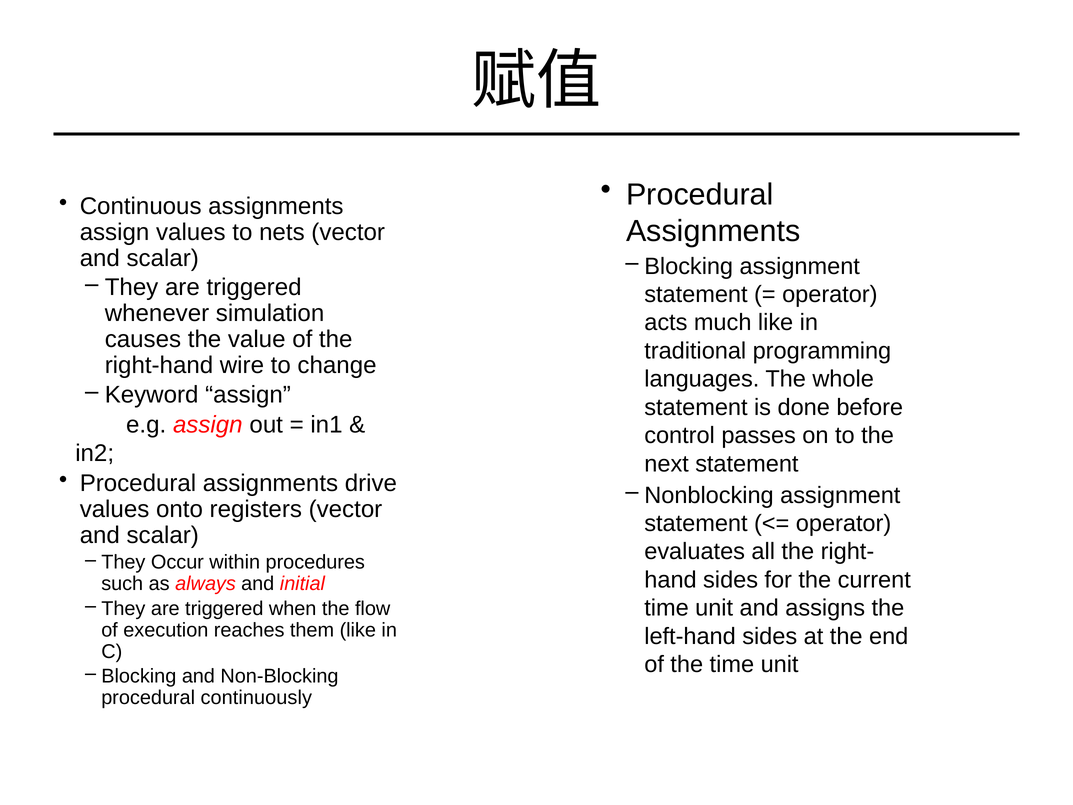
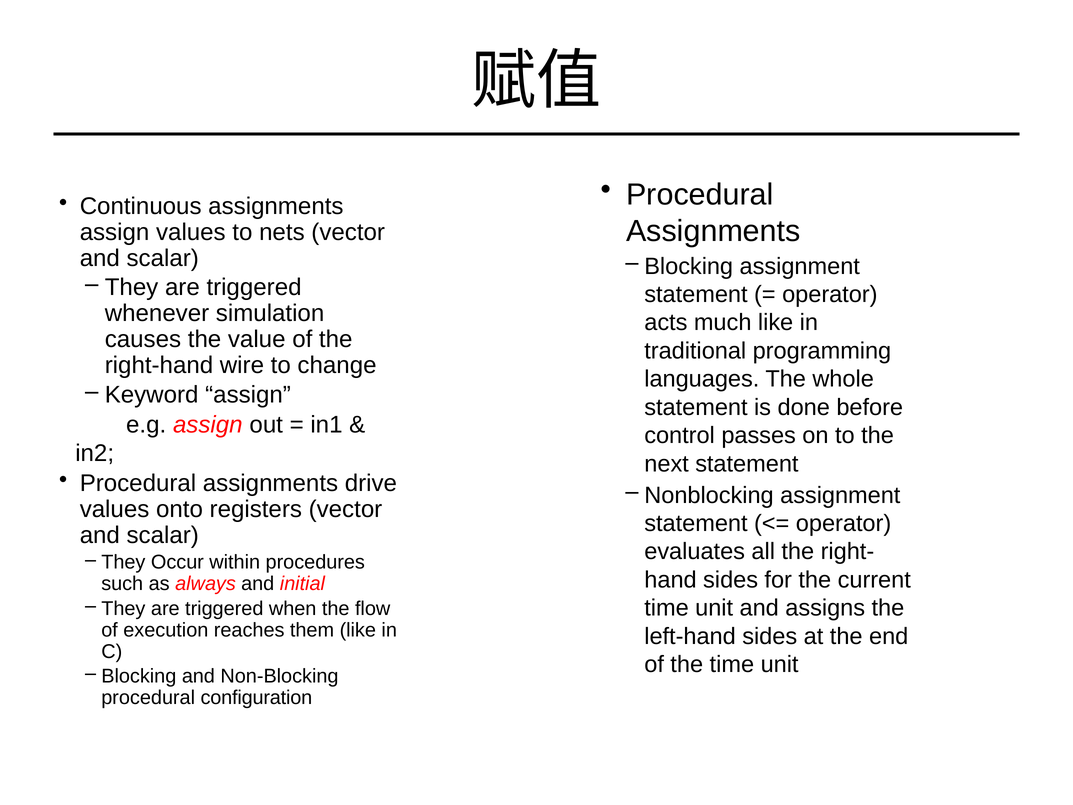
continuously: continuously -> configuration
